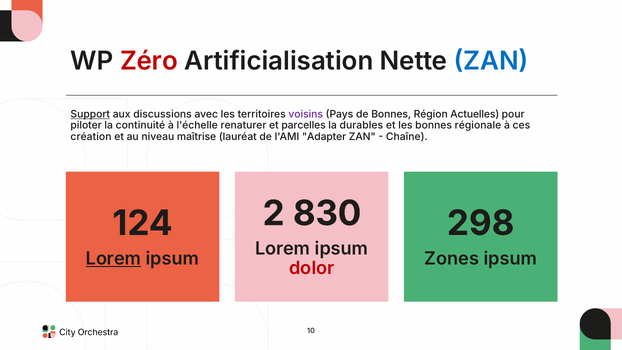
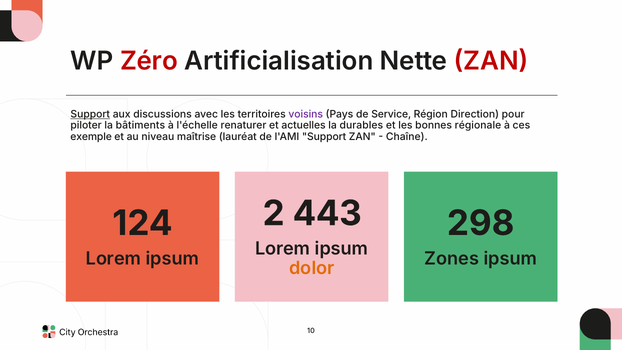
ZAN at (491, 61) colour: blue -> red
de Bonnes: Bonnes -> Service
Actuelles: Actuelles -> Direction
continuité: continuité -> bâtiments
parcelles: parcelles -> actuelles
création: création -> exemple
l'AMI Adapter: Adapter -> Support
830: 830 -> 443
Lorem at (113, 259) underline: present -> none
dolor colour: red -> orange
